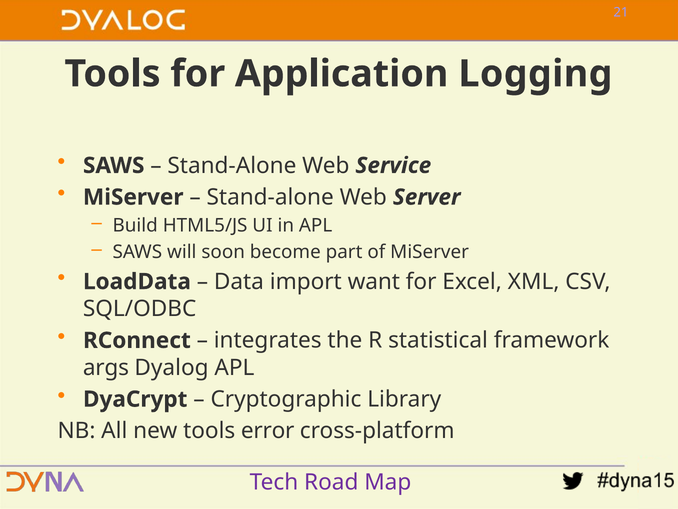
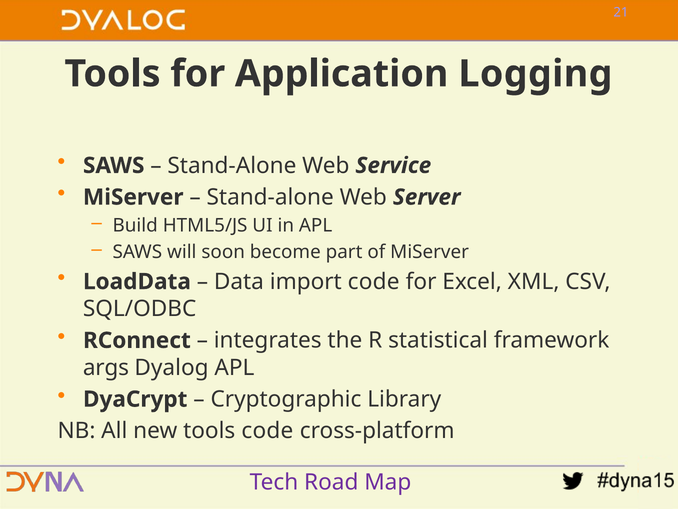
import want: want -> code
tools error: error -> code
